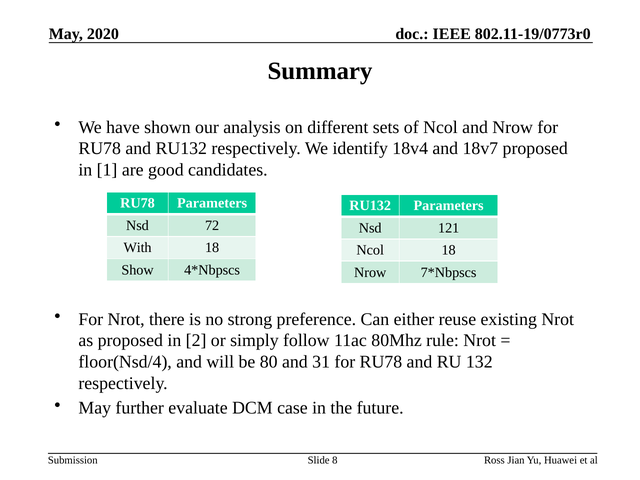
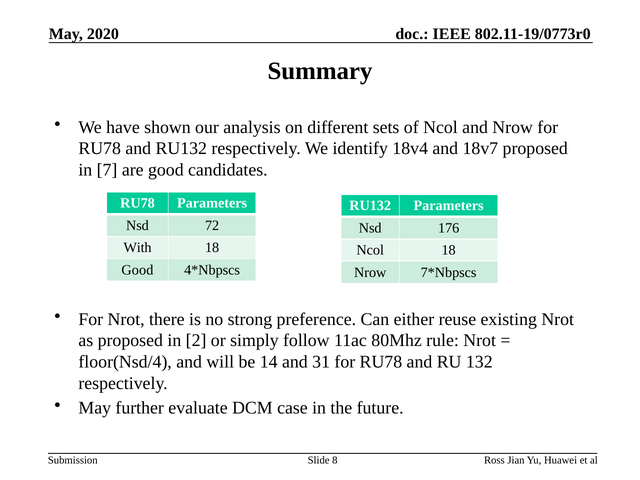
1: 1 -> 7
121: 121 -> 176
Show at (138, 270): Show -> Good
80: 80 -> 14
